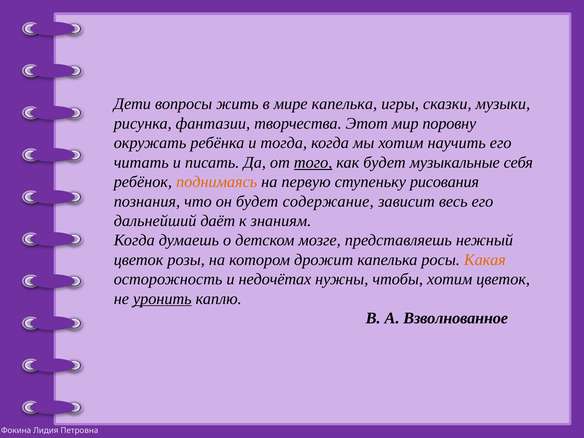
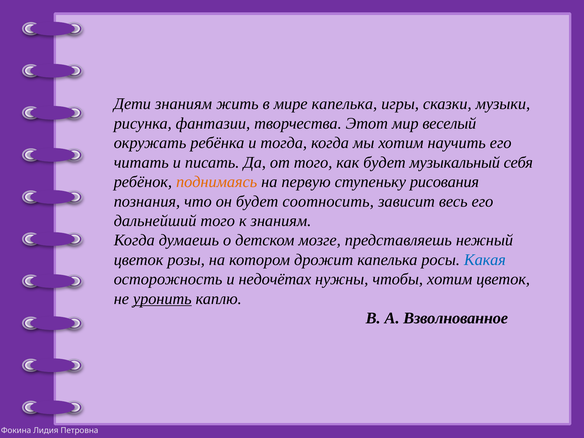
Дети вопросы: вопросы -> знаниям
поровну: поровну -> веселый
того at (313, 162) underline: present -> none
музыкальные: музыкальные -> музыкальный
содержание: содержание -> соотносить
дальнейший даёт: даёт -> того
Какая colour: orange -> blue
